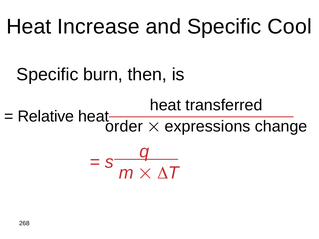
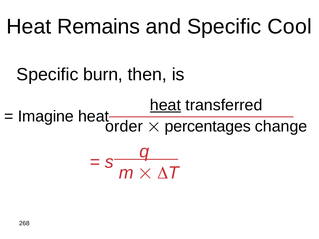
Increase: Increase -> Remains
heat at (165, 105) underline: none -> present
Relative: Relative -> Imagine
expressions: expressions -> percentages
